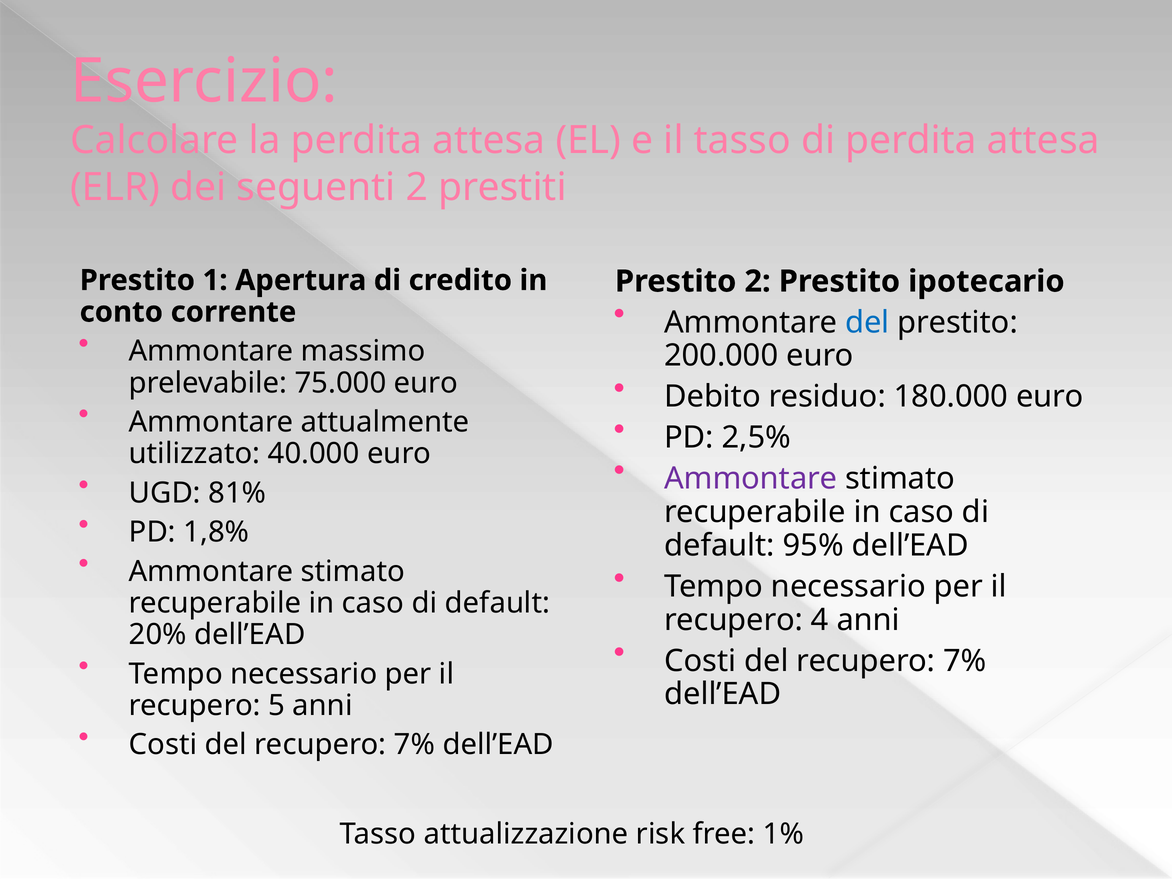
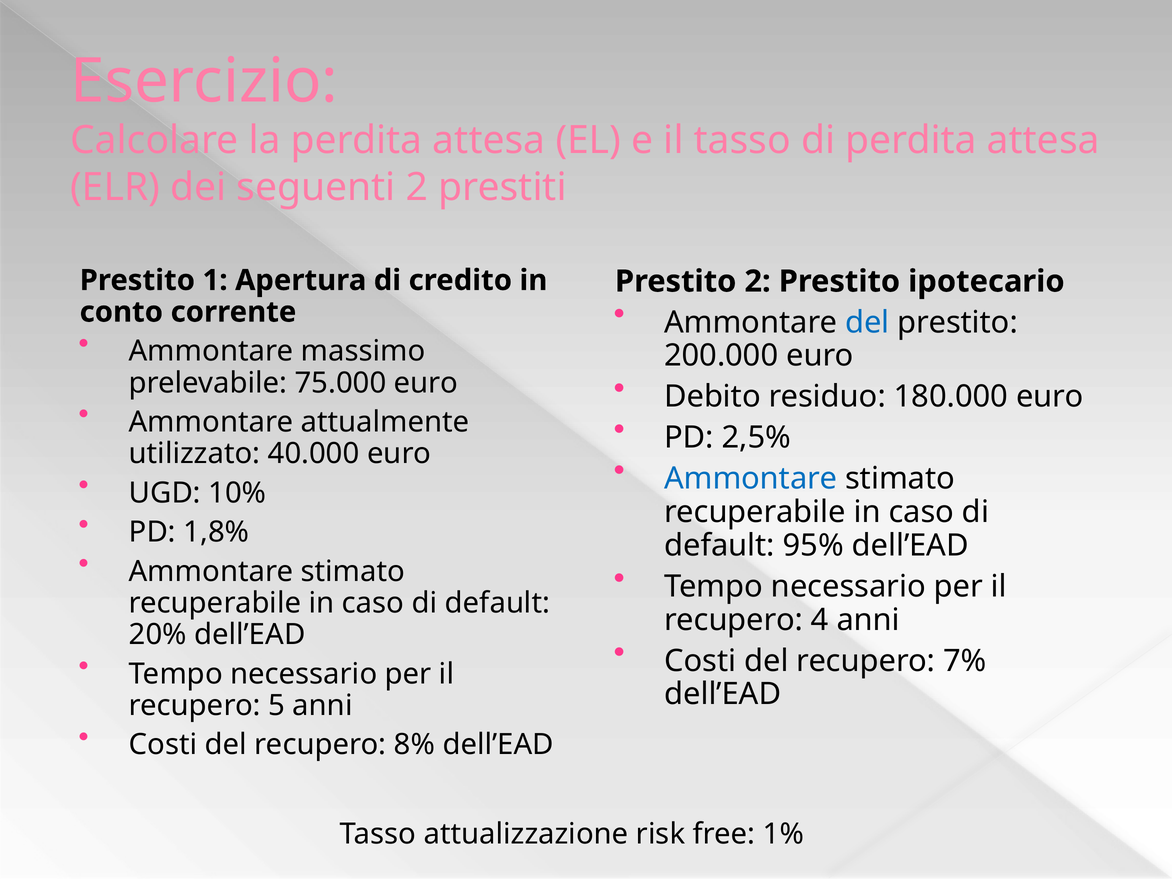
Ammontare at (751, 479) colour: purple -> blue
81%: 81% -> 10%
7% at (414, 745): 7% -> 8%
